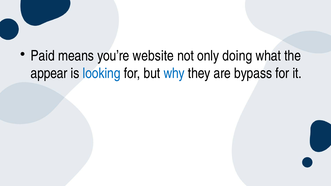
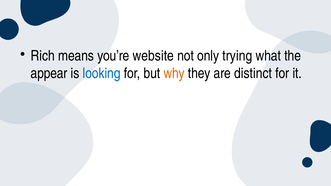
Paid: Paid -> Rich
doing: doing -> trying
why colour: blue -> orange
bypass: bypass -> distinct
